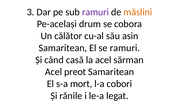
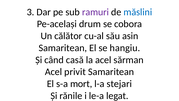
măslini colour: orange -> blue
se ramuri: ramuri -> hangiu
preot: preot -> privit
cobori: cobori -> stejari
